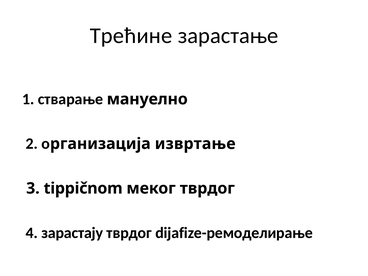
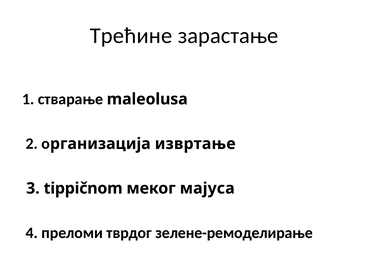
мануелно: мануелно -> maleolusa
меког тврдог: тврдог -> мајуса
зарастају: зарастају -> преломи
dijafize-ремоделирање: dijafize-ремоделирање -> зелене-ремоделирање
